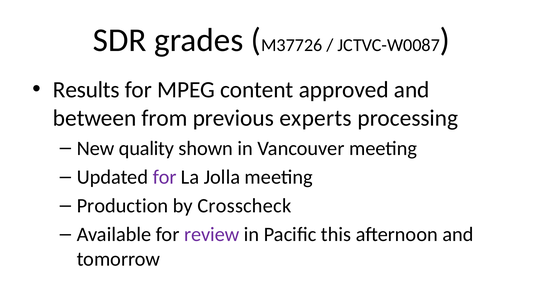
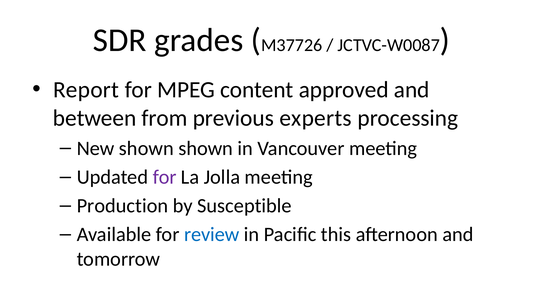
Results: Results -> Report
New quality: quality -> shown
Crosscheck: Crosscheck -> Susceptible
review colour: purple -> blue
